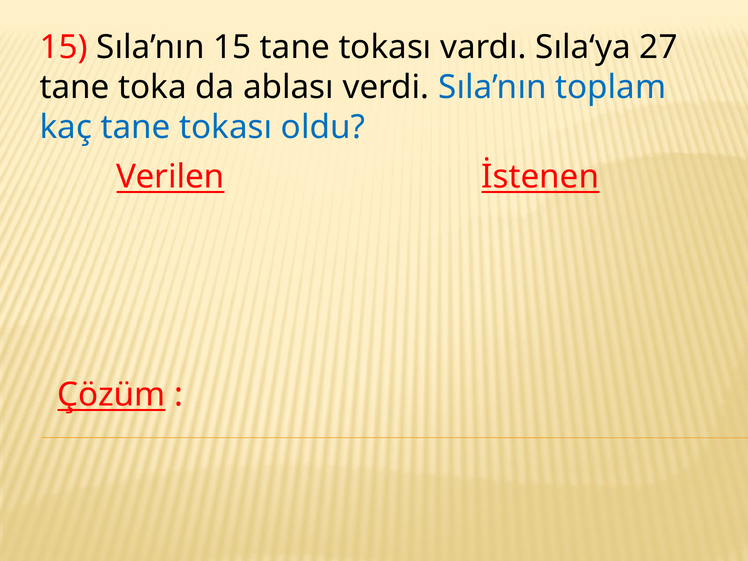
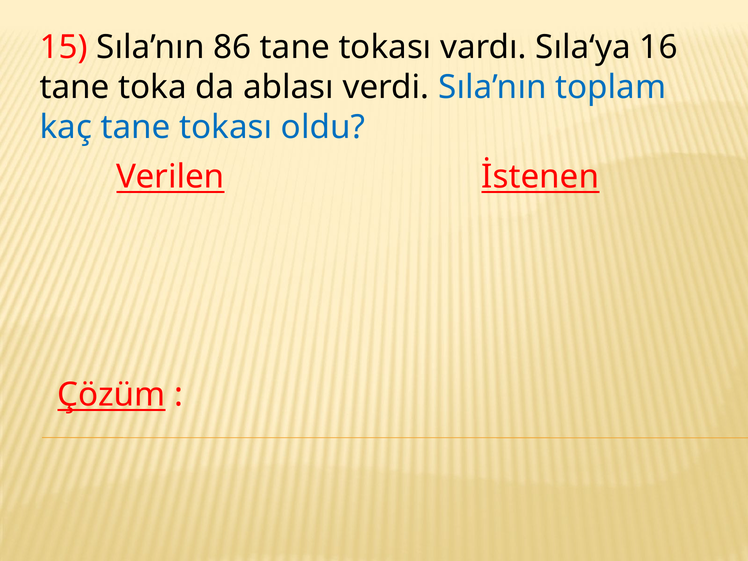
Sıla’nın 15: 15 -> 86
27: 27 -> 16
